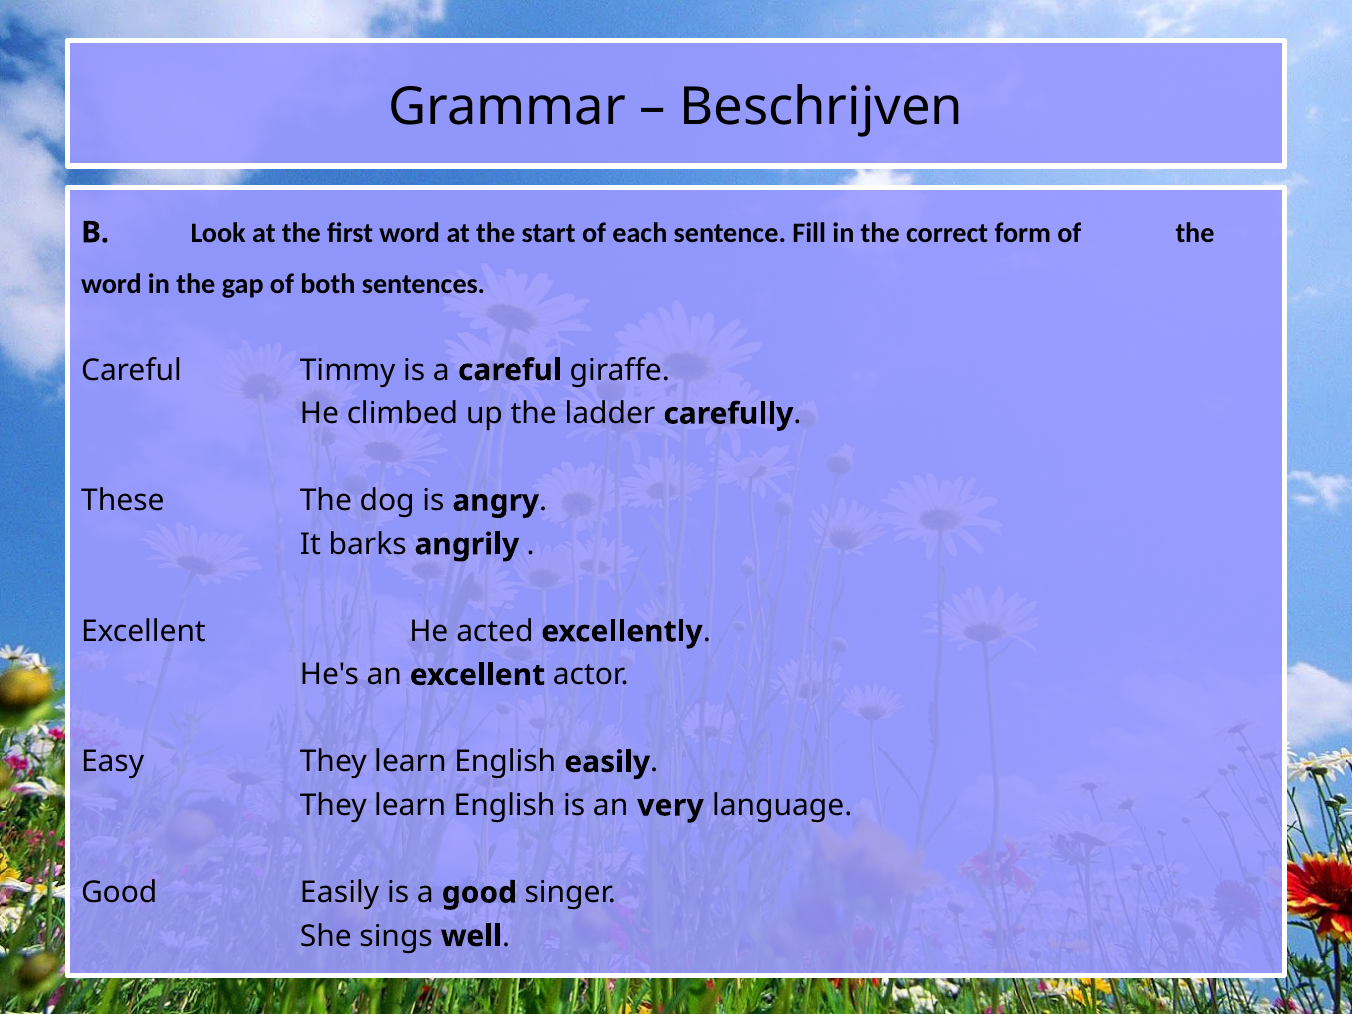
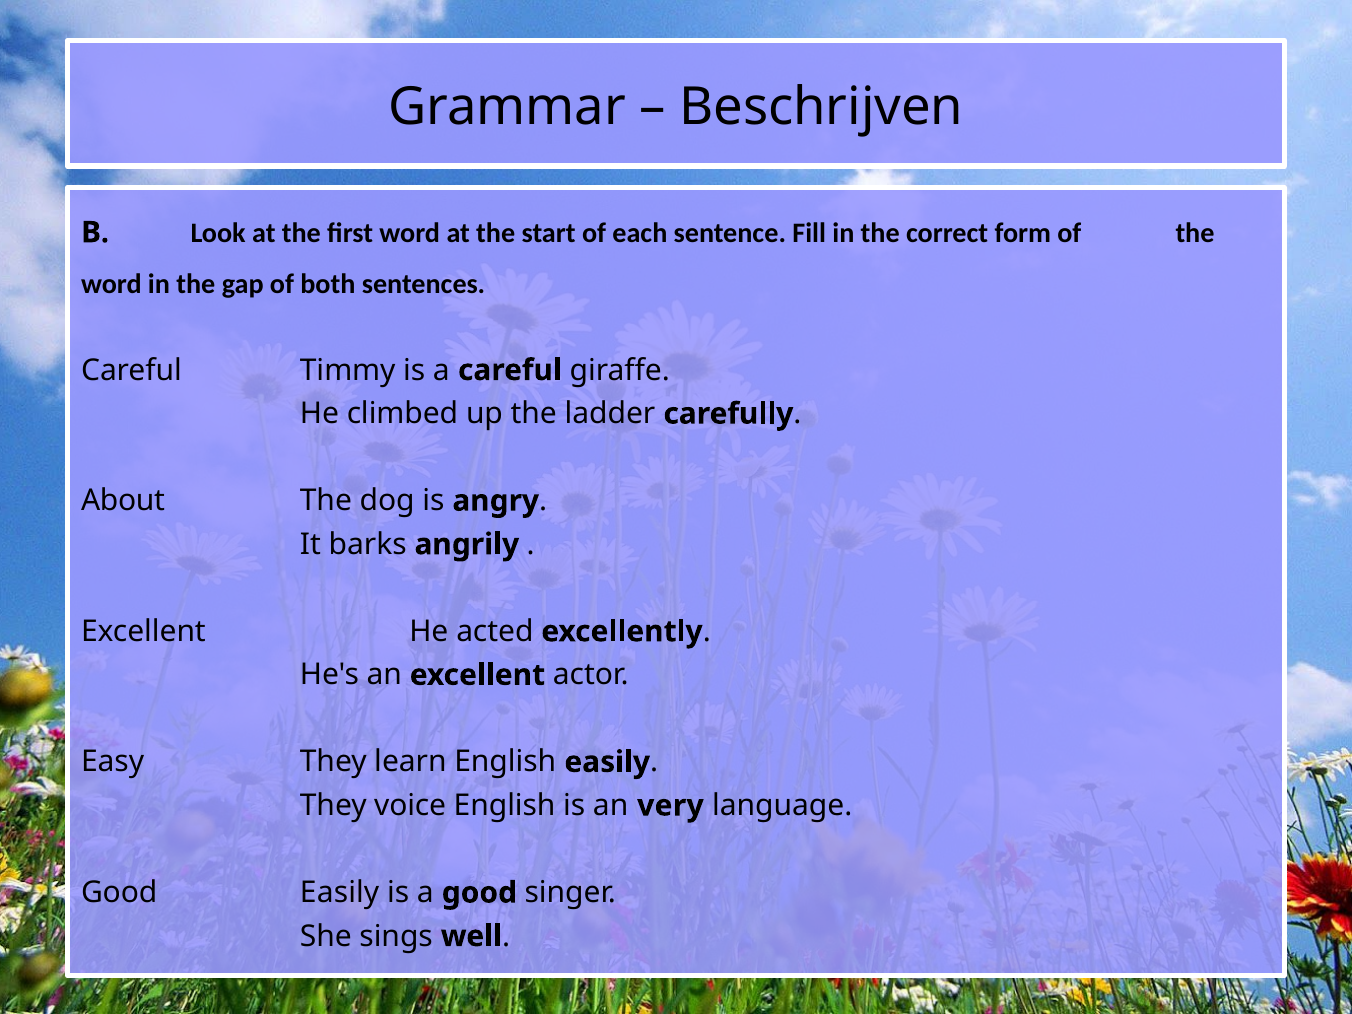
These: These -> About
learn at (410, 806): learn -> voice
